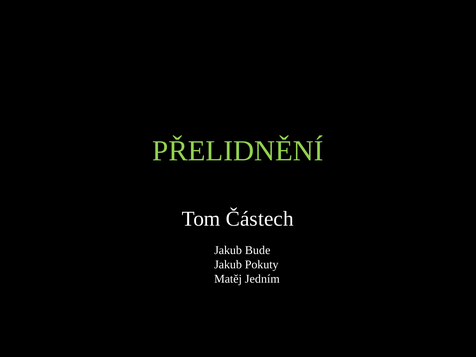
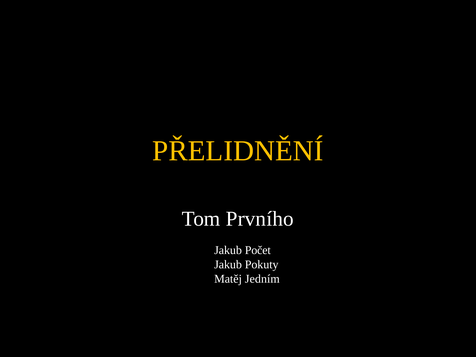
PŘELIDNĚNÍ colour: light green -> yellow
Částech: Částech -> Prvního
Bude: Bude -> Počet
